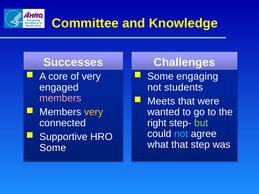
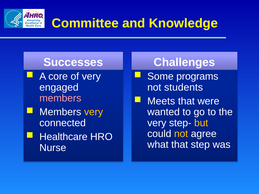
engaging: engaging -> programs
right at (157, 123): right -> very
but colour: light green -> yellow
not at (181, 134) colour: light blue -> yellow
Supportive: Supportive -> Healthcare
Some at (53, 148): Some -> Nurse
